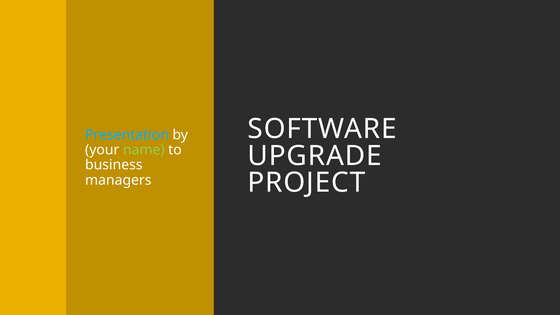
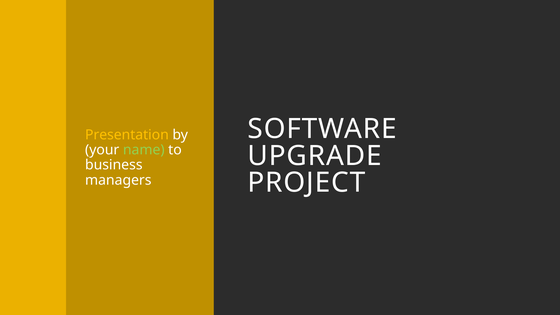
Presentation colour: light blue -> yellow
